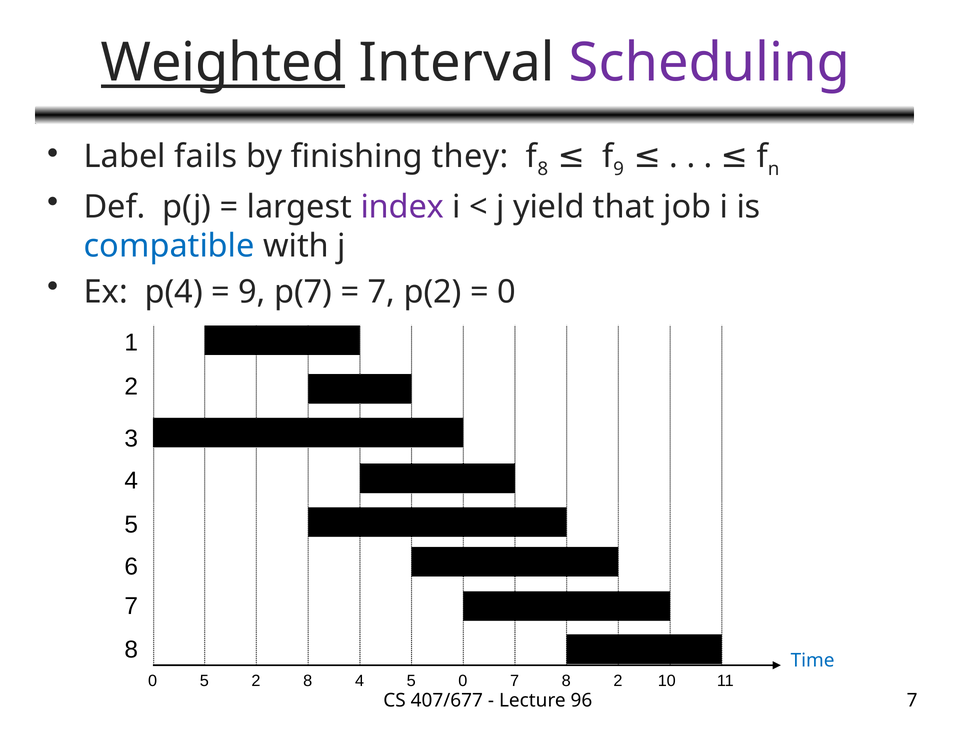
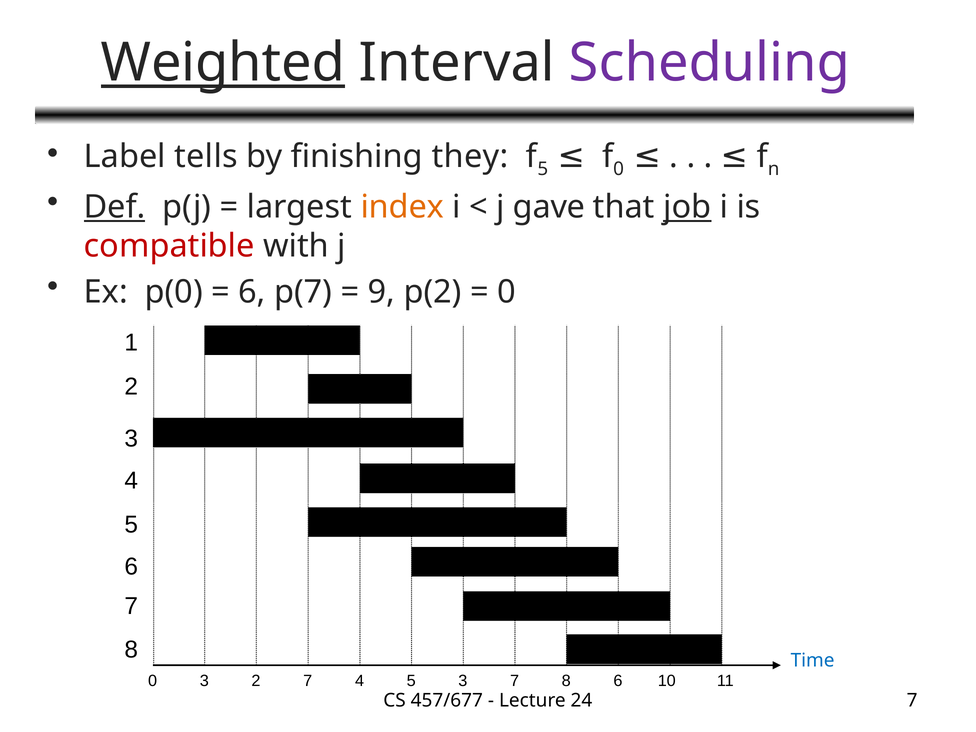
fails: fails -> tells
8 at (543, 169): 8 -> 5
9 at (619, 169): 9 -> 0
Def underline: none -> present
index colour: purple -> orange
yield: yield -> gave
job underline: none -> present
compatible colour: blue -> red
p(4: p(4 -> p(0
9 at (252, 292): 9 -> 6
7 at (381, 292): 7 -> 9
0 5: 5 -> 3
2 8: 8 -> 7
5 0: 0 -> 3
8 2: 2 -> 6
407/677: 407/677 -> 457/677
96: 96 -> 24
